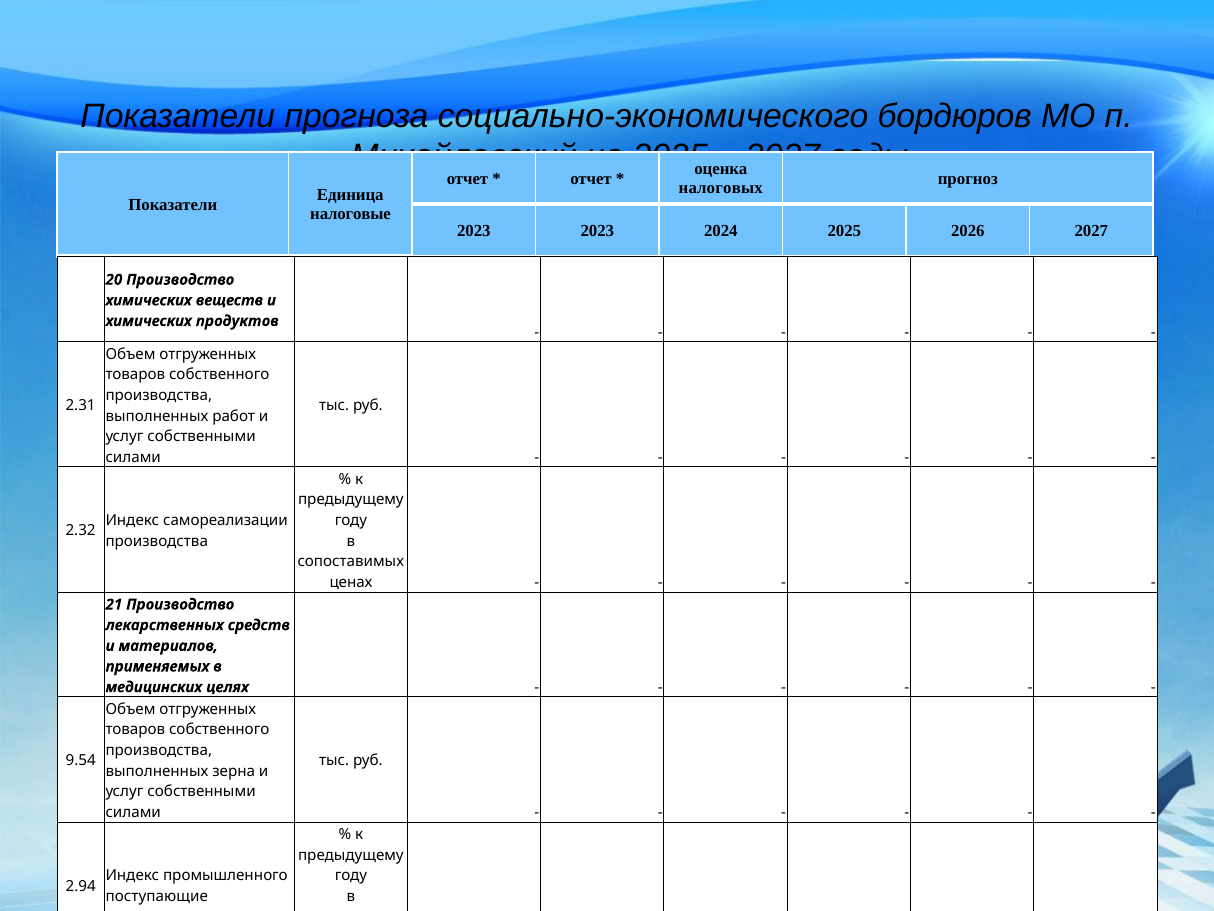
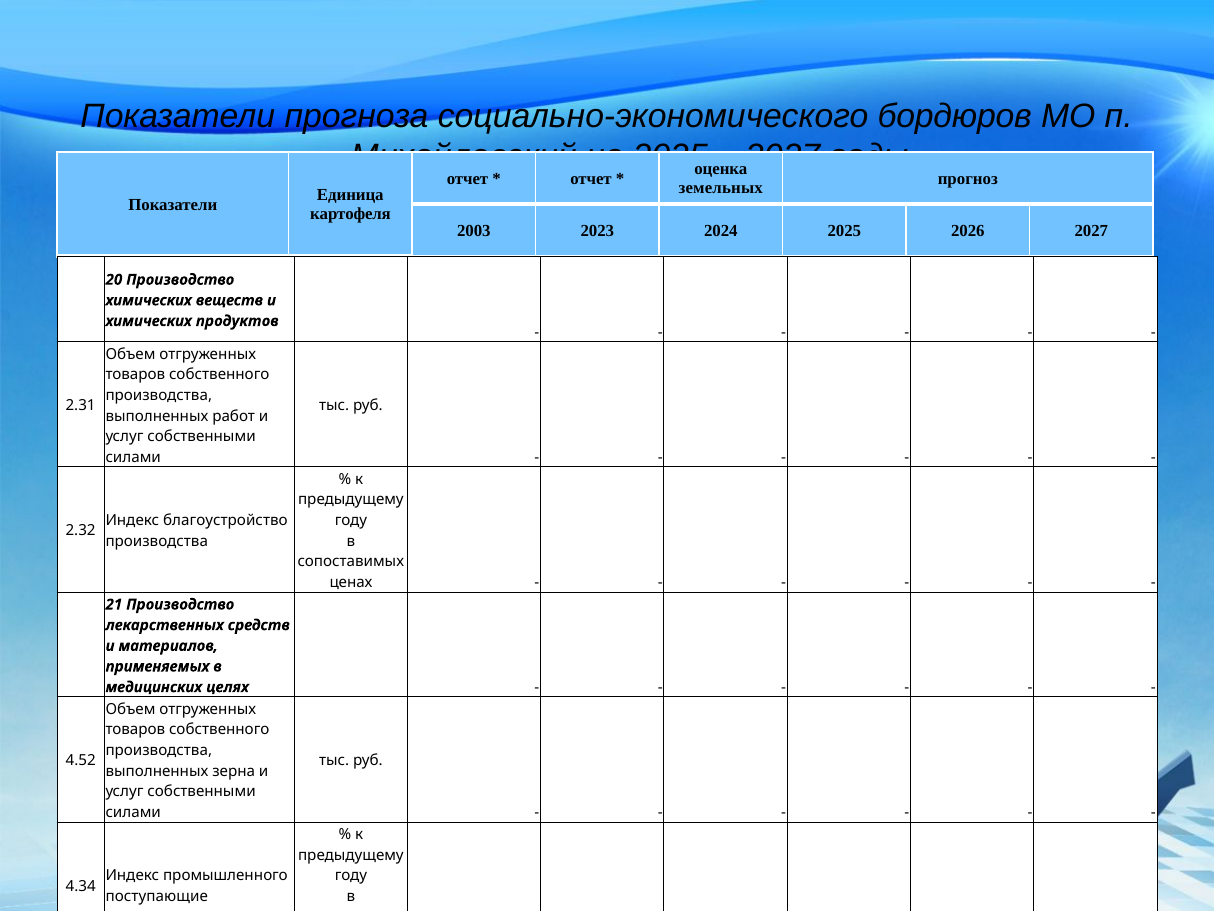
налоговых: налоговых -> земельных
налоговые: налоговые -> картофеля
2023 at (474, 231): 2023 -> 2003
самореализации: самореализации -> благоустройство
9.54: 9.54 -> 4.52
2.94: 2.94 -> 4.34
